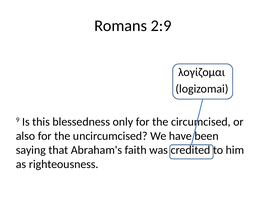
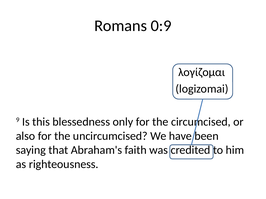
2:9: 2:9 -> 0:9
